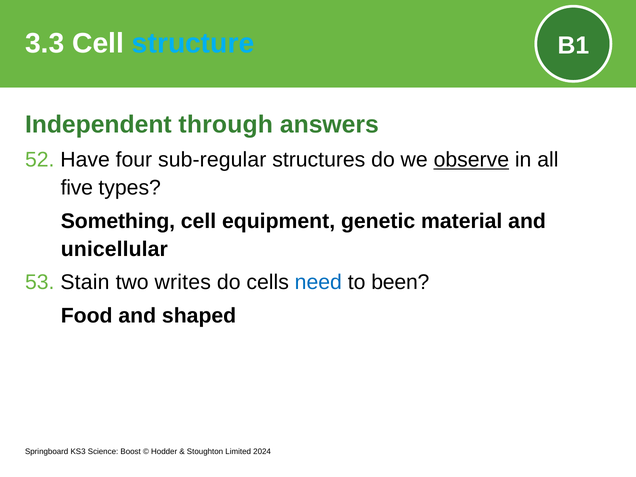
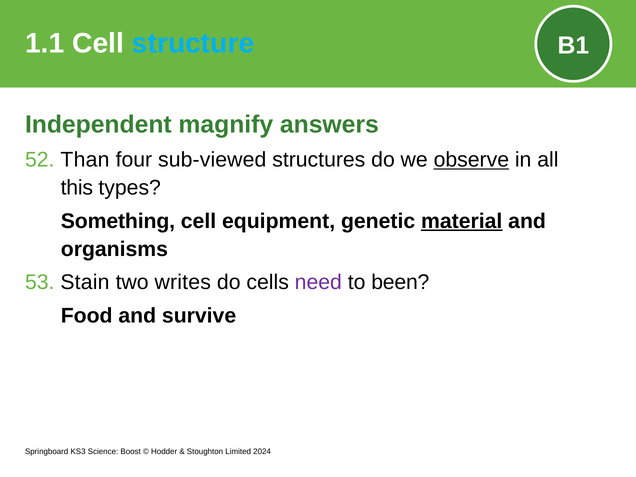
3.3: 3.3 -> 1.1
through: through -> magnify
Have: Have -> Than
sub-regular: sub-regular -> sub-viewed
five: five -> this
material underline: none -> present
unicellular: unicellular -> organisms
need colour: blue -> purple
shaped: shaped -> survive
